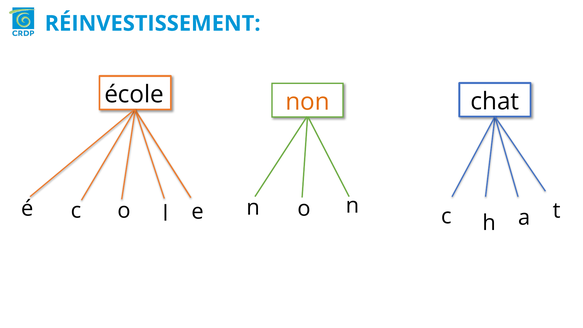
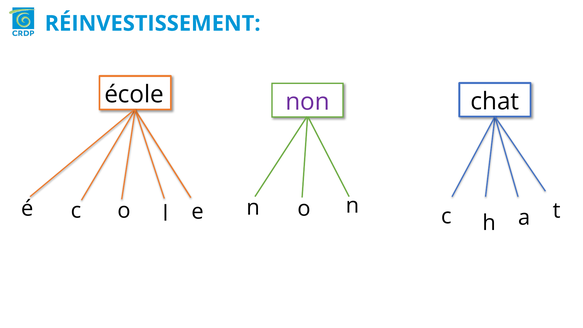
non colour: orange -> purple
